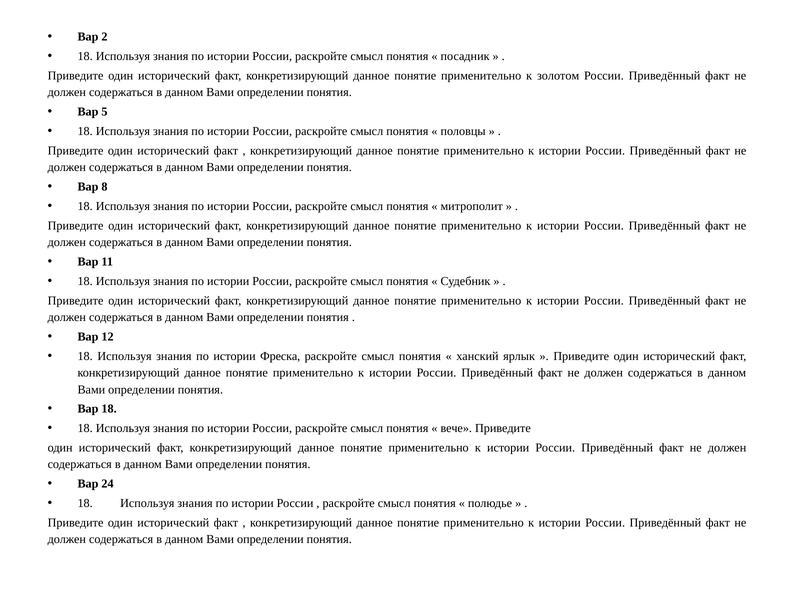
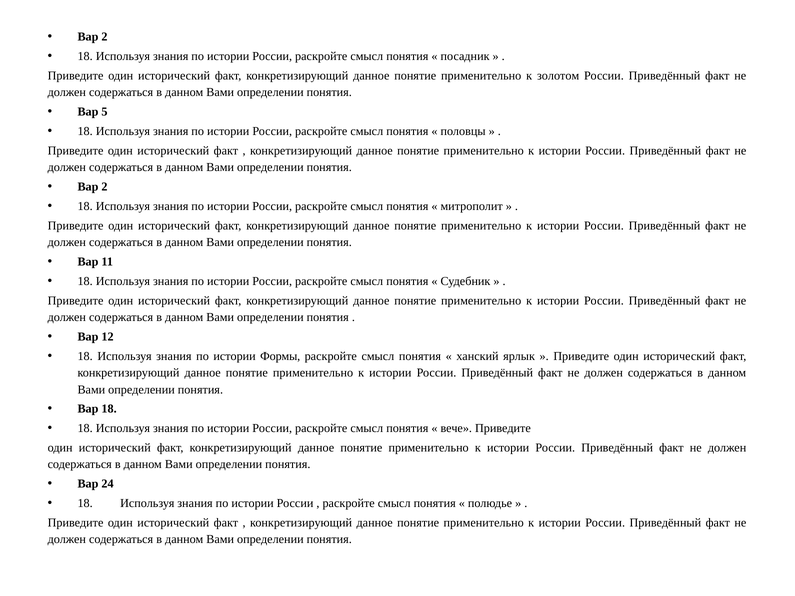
8 at (105, 187): 8 -> 2
Фреска: Фреска -> Формы
